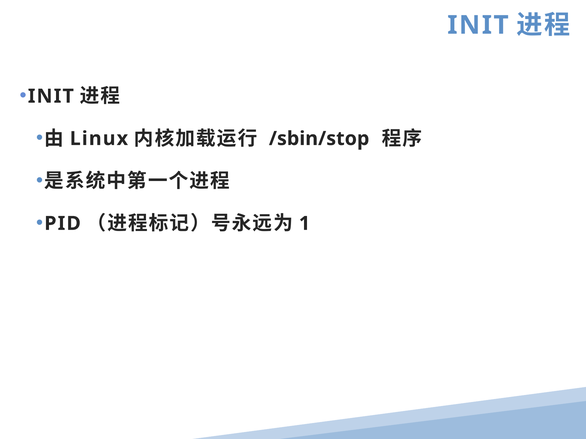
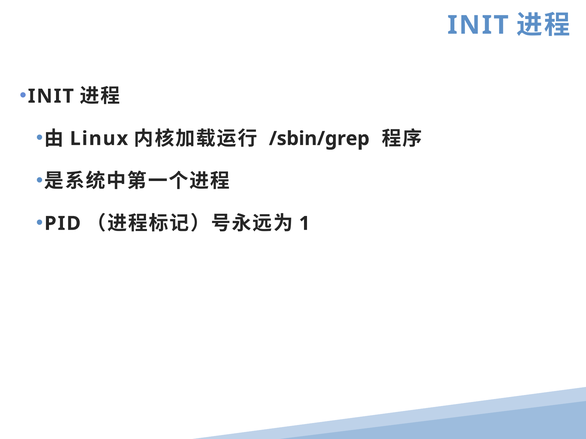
/sbin/stop: /sbin/stop -> /sbin/grep
